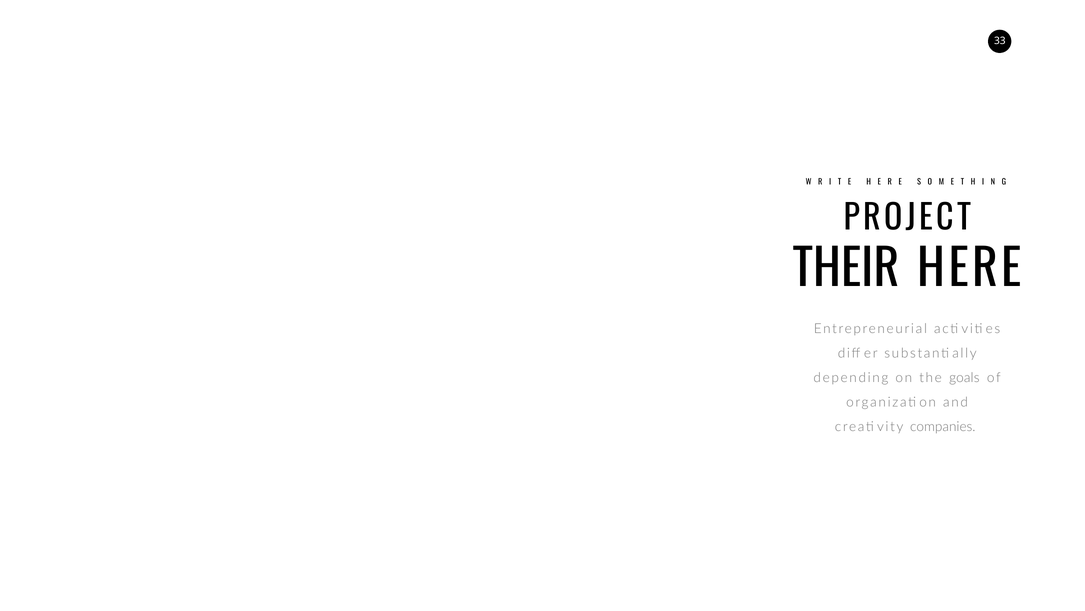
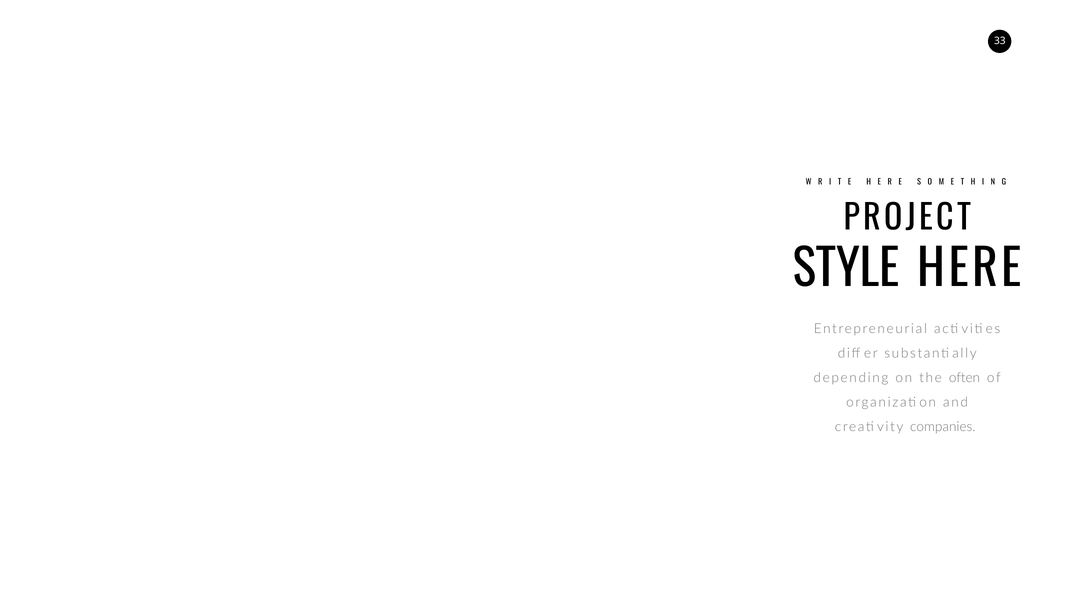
THEIR: THEIR -> STYLE
goals: goals -> often
